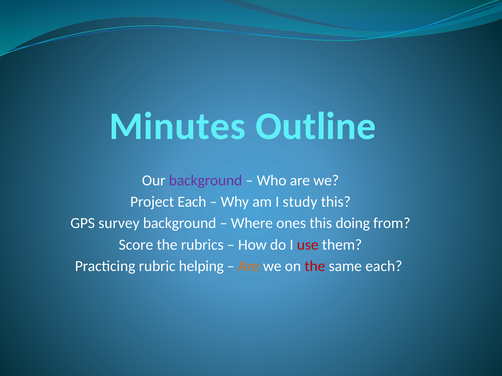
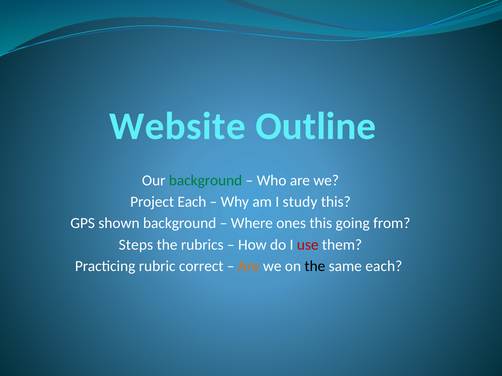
Minutes: Minutes -> Website
background at (206, 181) colour: purple -> green
survey: survey -> shown
doing: doing -> going
Score: Score -> Steps
helping: helping -> correct
the at (315, 266) colour: red -> black
